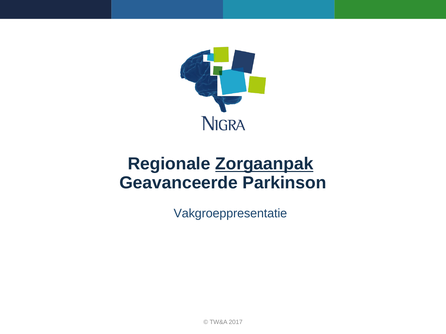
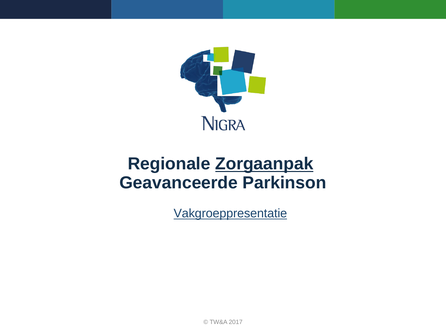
Vakgroeppresentatie underline: none -> present
